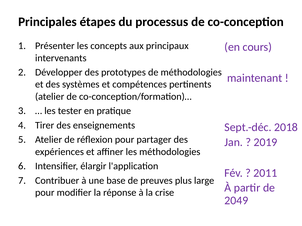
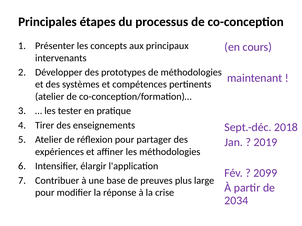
2011: 2011 -> 2099
2049: 2049 -> 2034
